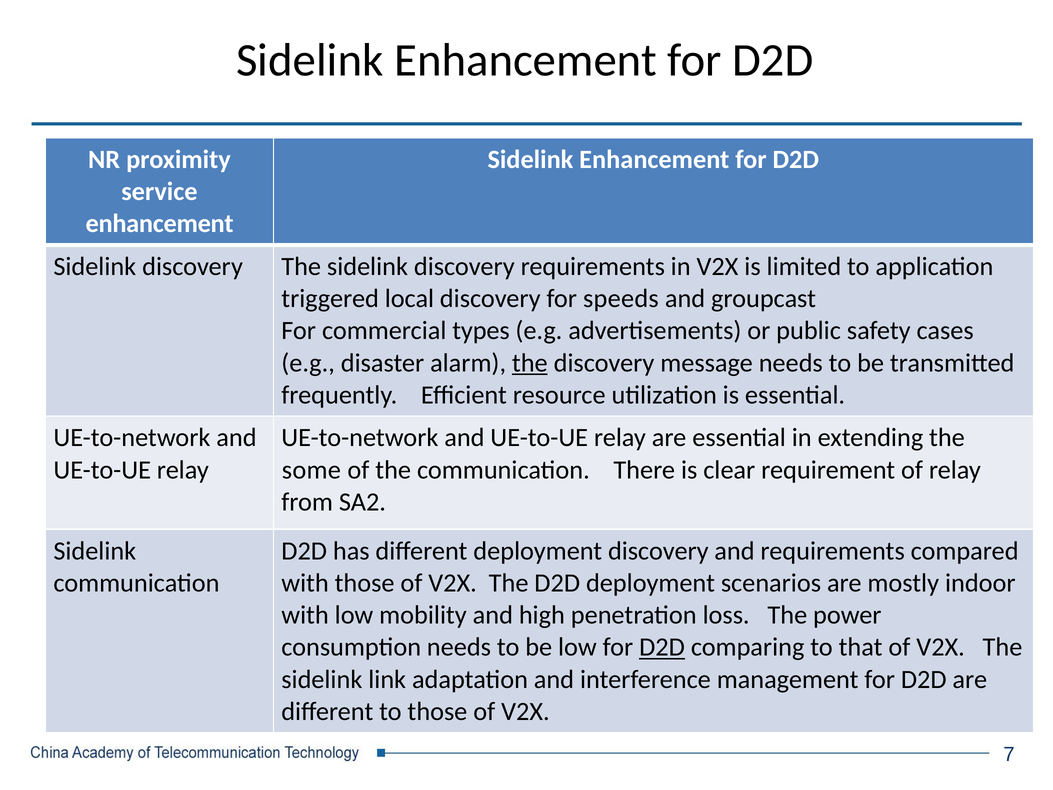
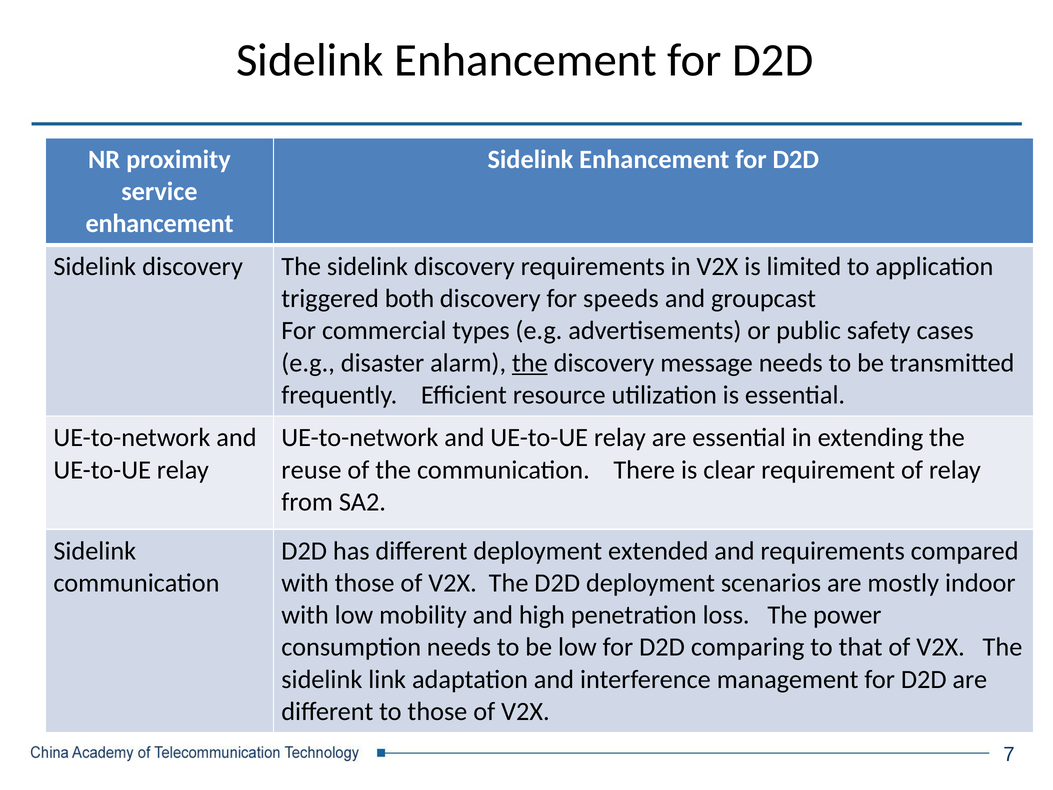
local: local -> both
some: some -> reuse
deployment discovery: discovery -> extended
D2D at (662, 647) underline: present -> none
